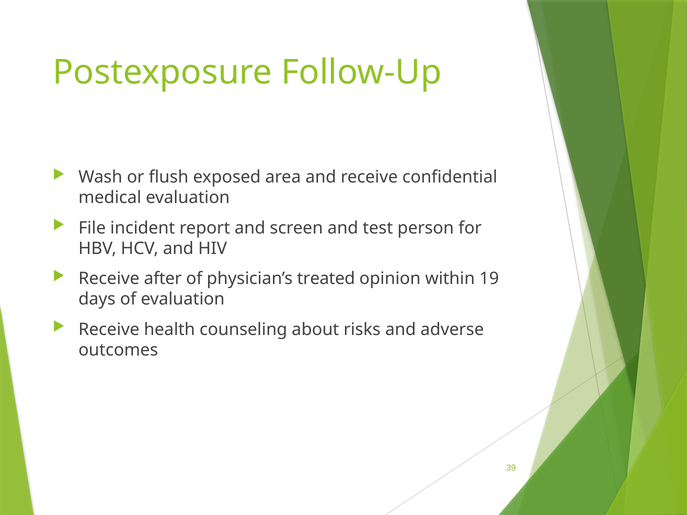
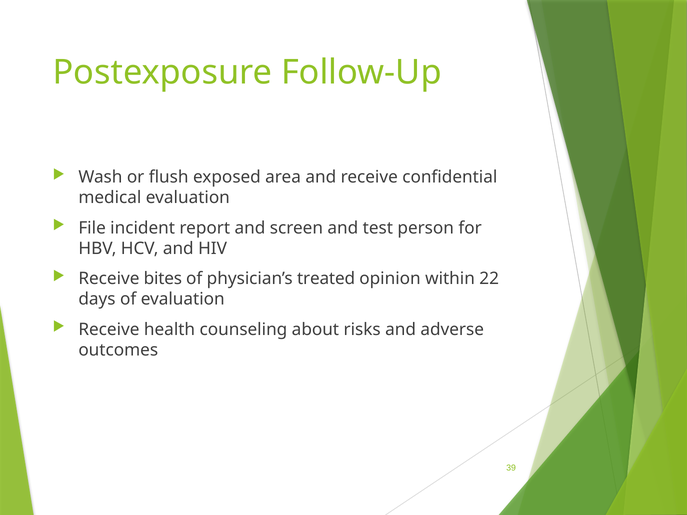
after: after -> bites
19: 19 -> 22
